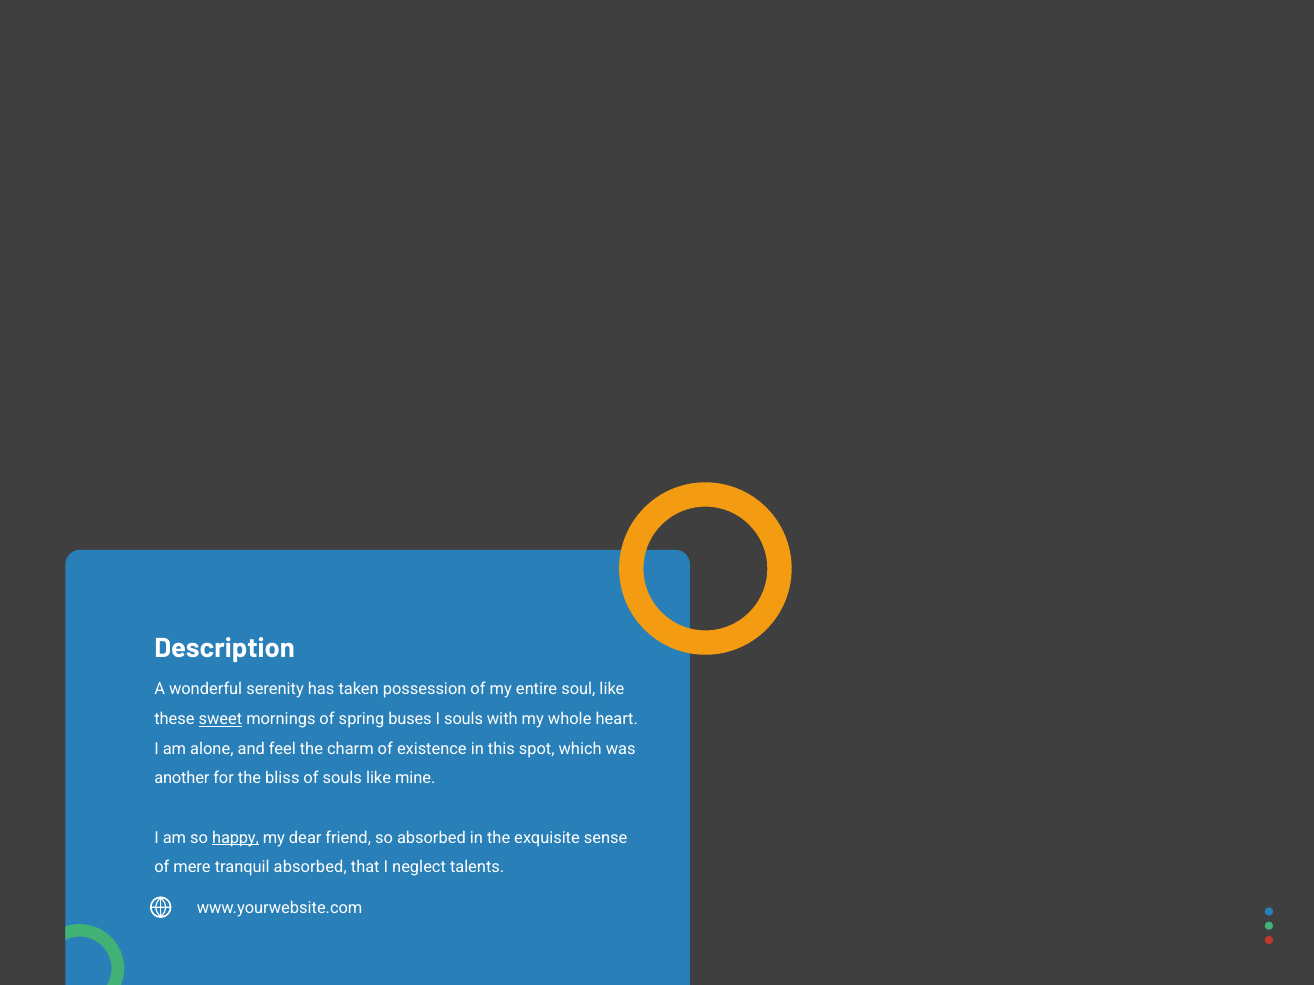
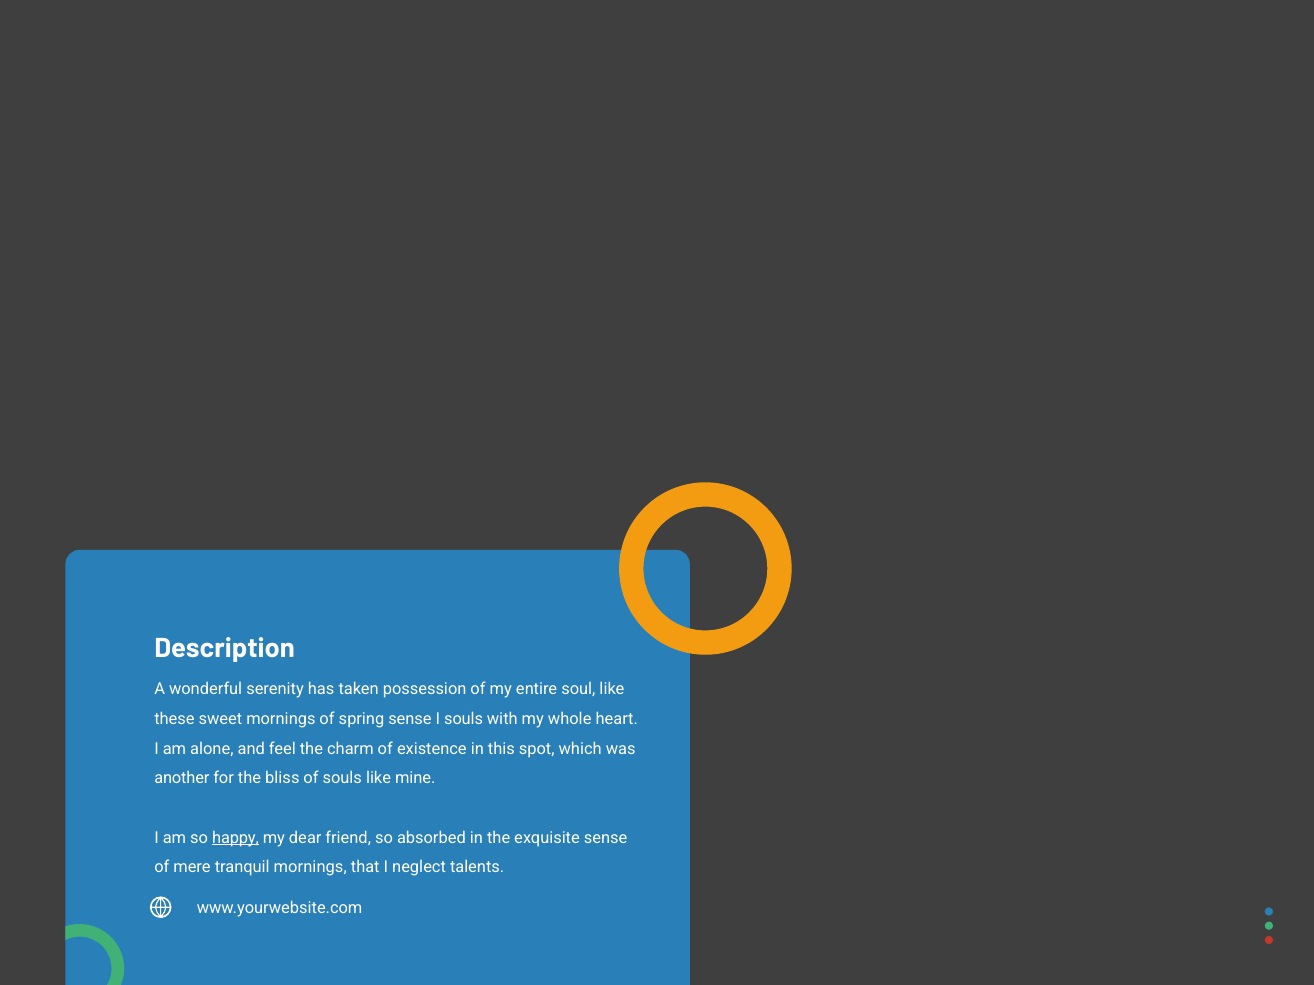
sweet underline: present -> none
spring buses: buses -> sense
tranquil absorbed: absorbed -> mornings
